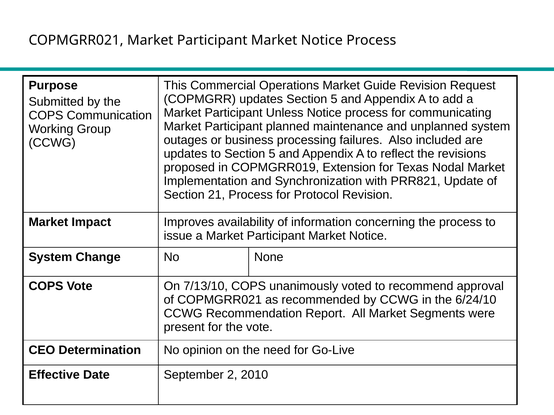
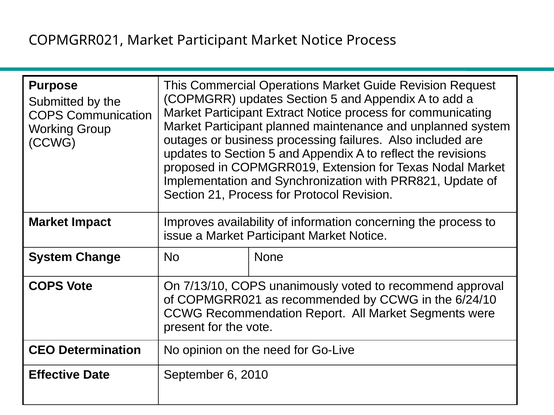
Unless: Unless -> Extract
2: 2 -> 6
